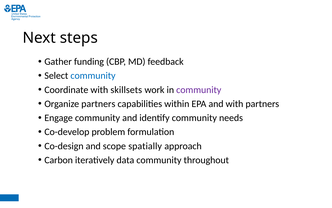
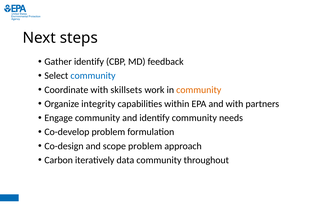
Gather funding: funding -> identify
community at (199, 90) colour: purple -> orange
Organize partners: partners -> integrity
scope spatially: spatially -> problem
